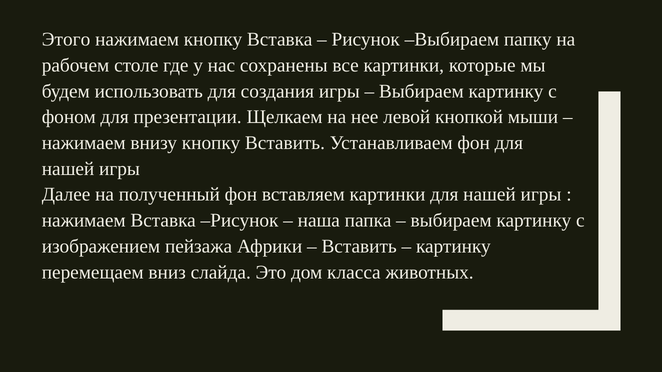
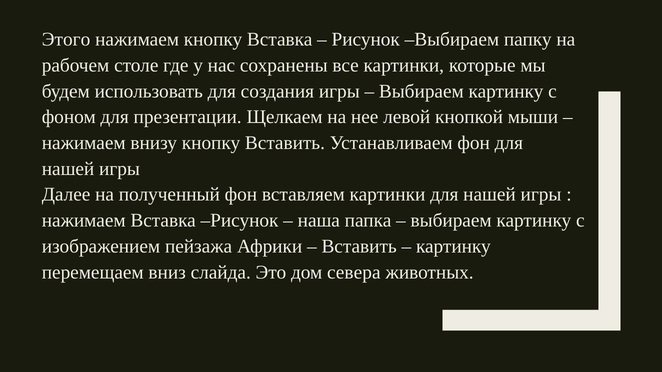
класса: класса -> севера
